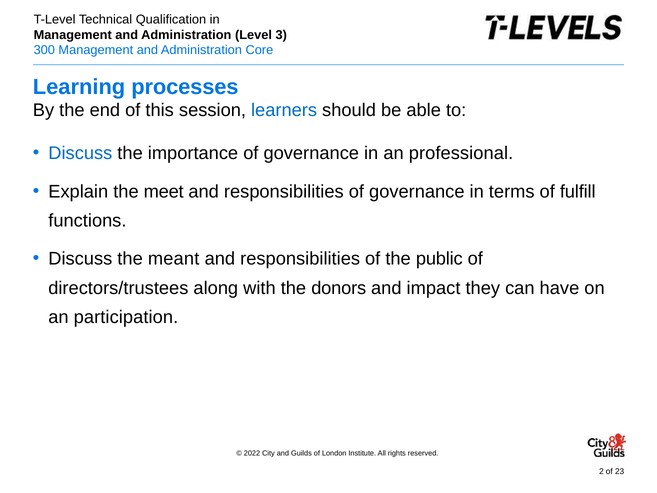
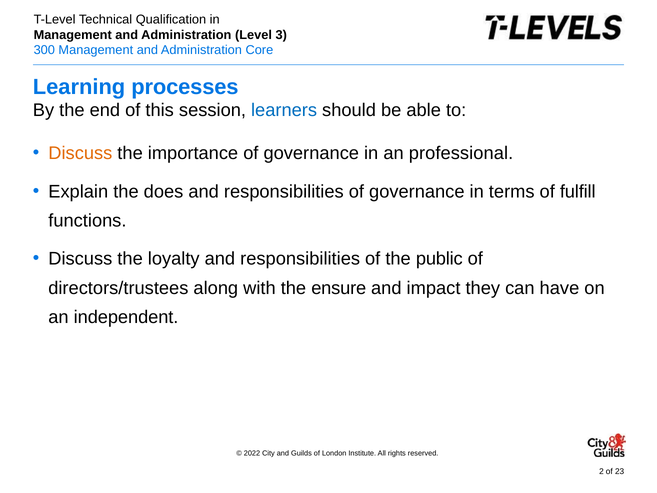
Discuss at (80, 153) colour: blue -> orange
meet: meet -> does
meant: meant -> loyalty
donors: donors -> ensure
participation: participation -> independent
